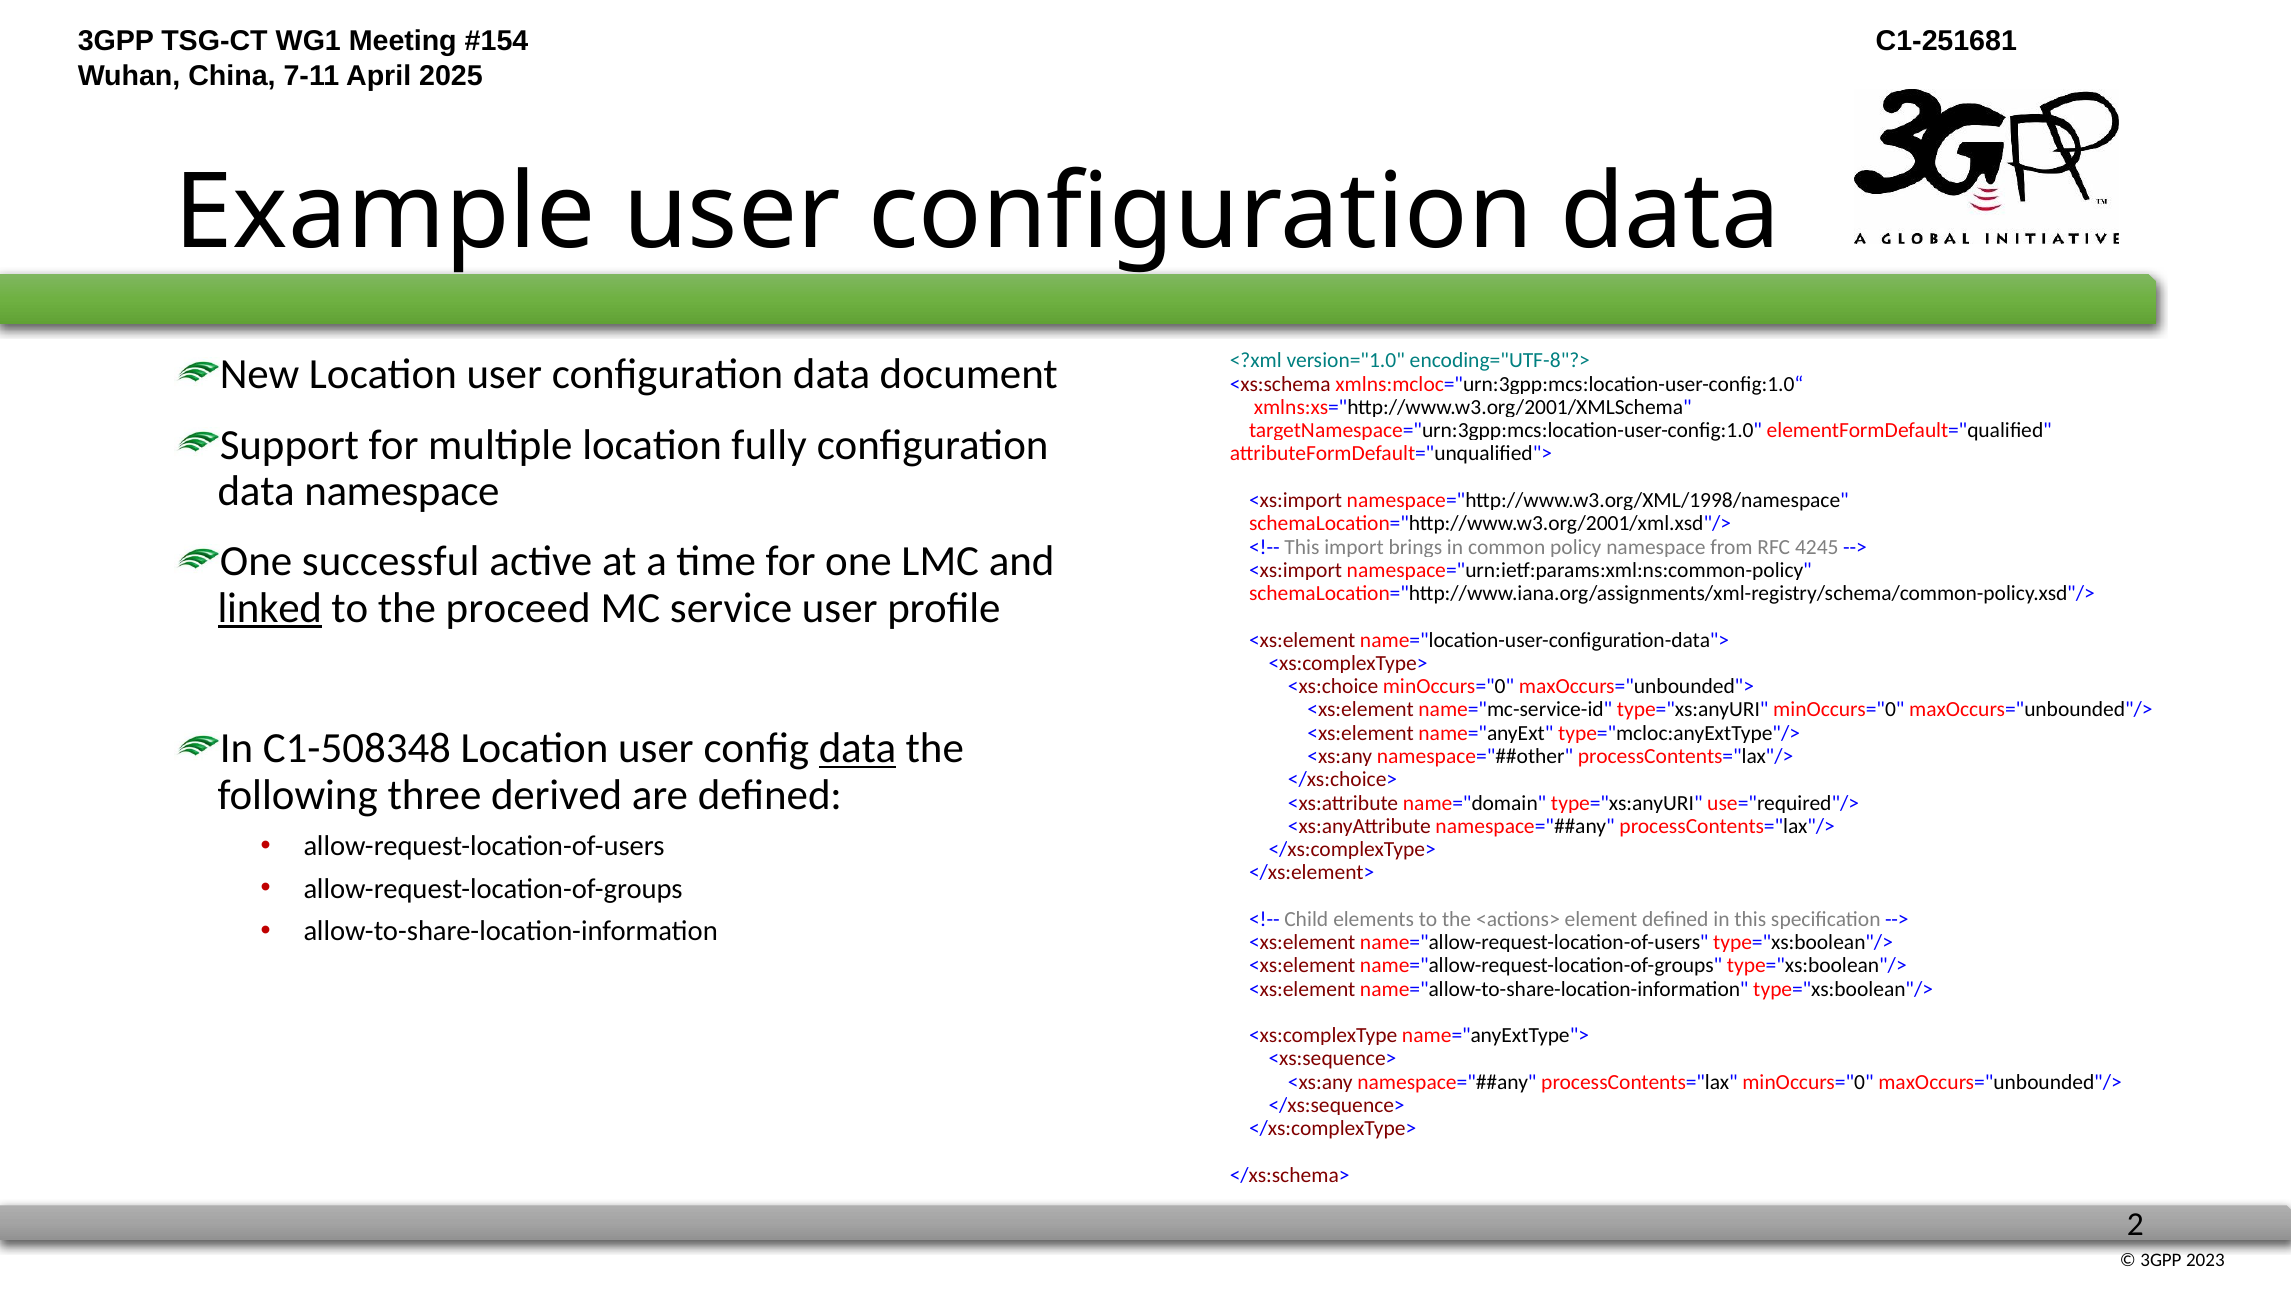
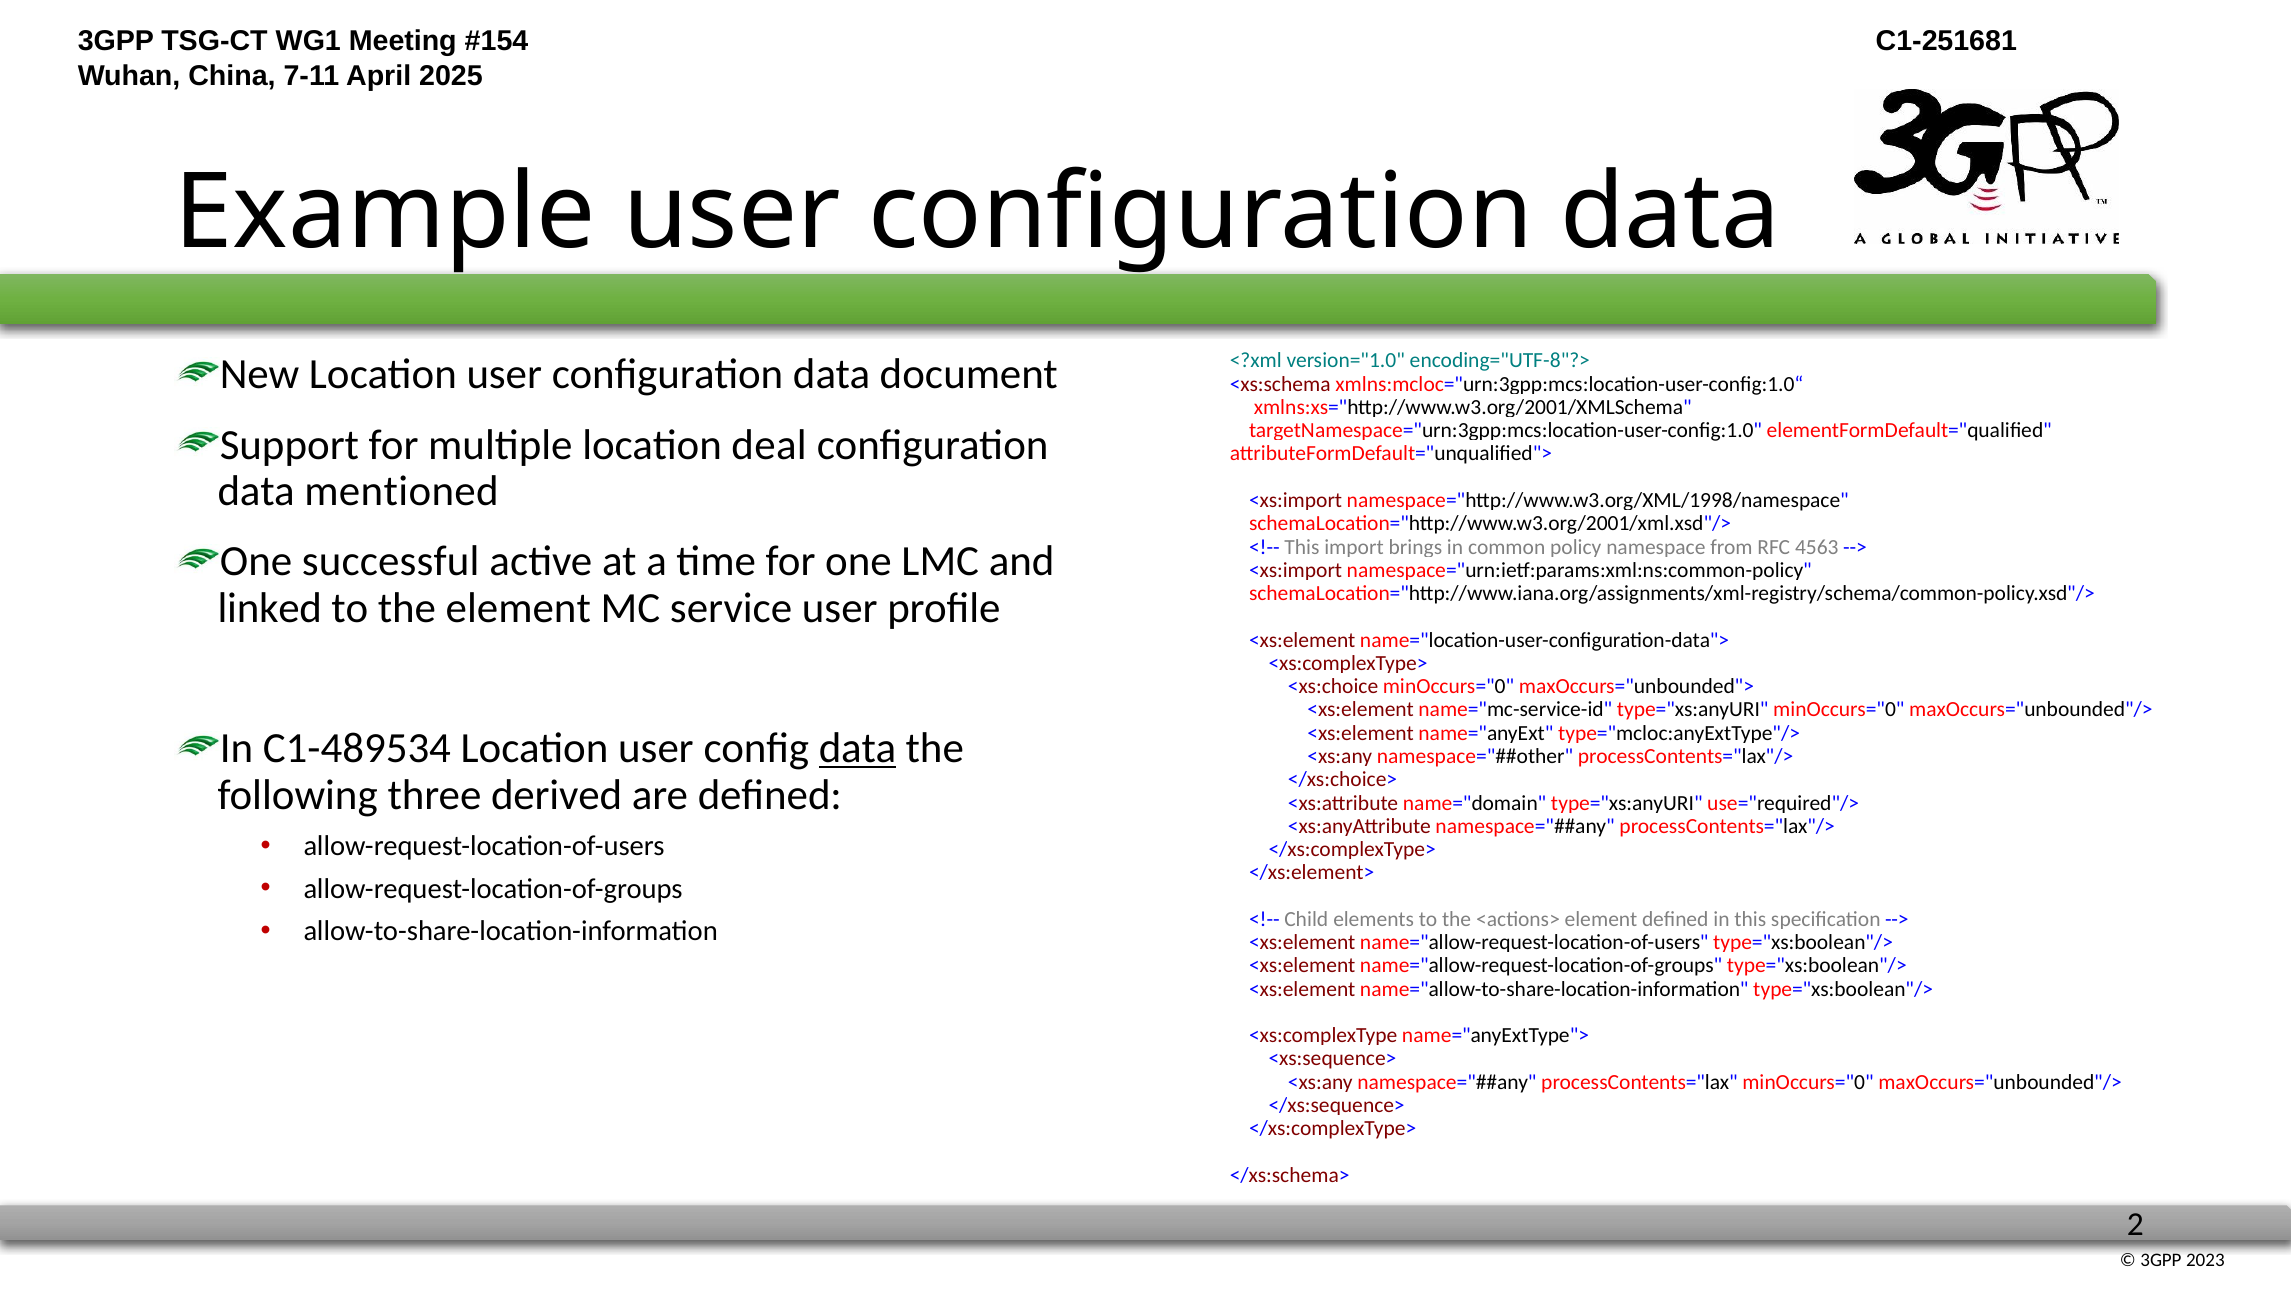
fully: fully -> deal
data namespace: namespace -> mentioned
4245: 4245 -> 4563
linked underline: present -> none
the proceed: proceed -> element
C1-508348: C1-508348 -> C1-489534
